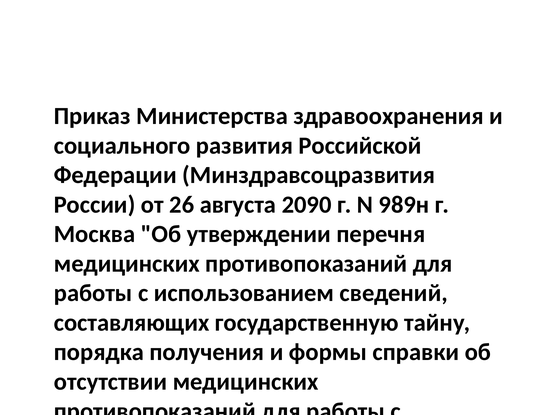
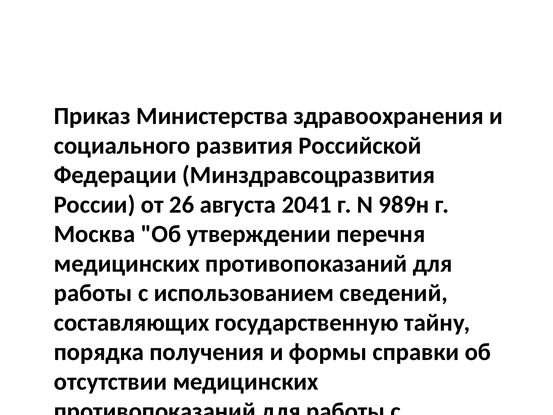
2090: 2090 -> 2041
